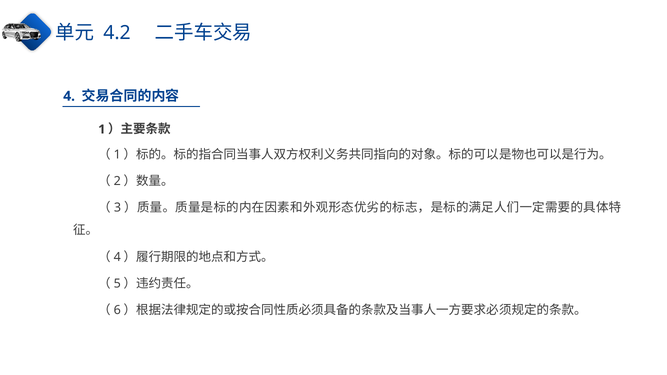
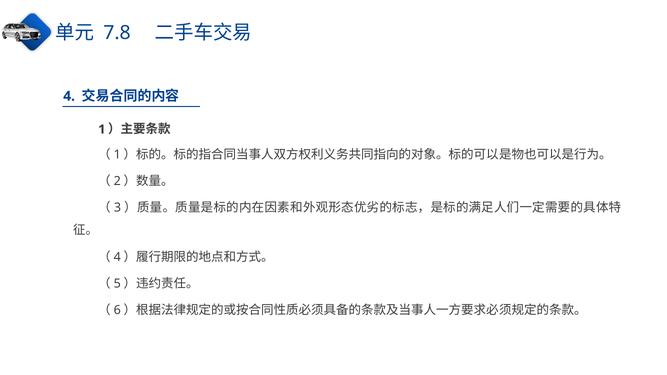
4.2: 4.2 -> 7.8
